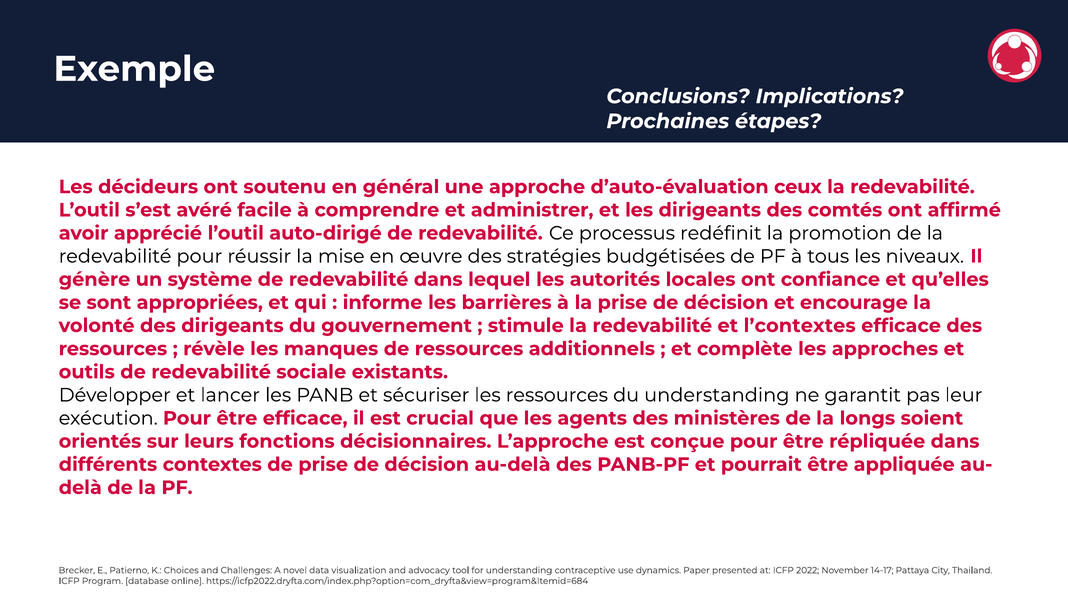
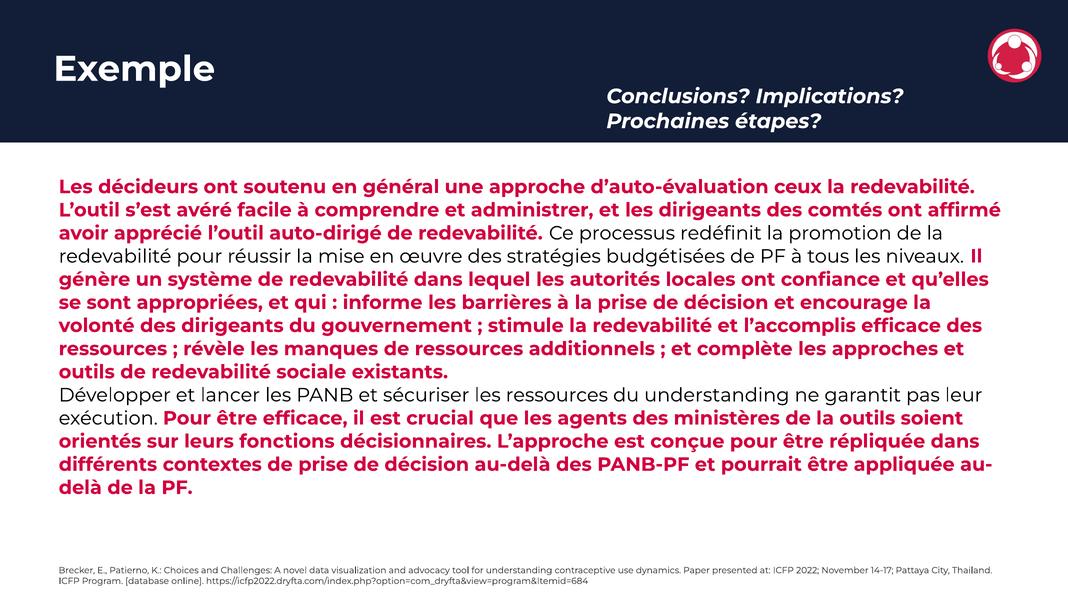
l’contextes: l’contextes -> l’accomplis
la longs: longs -> outils
